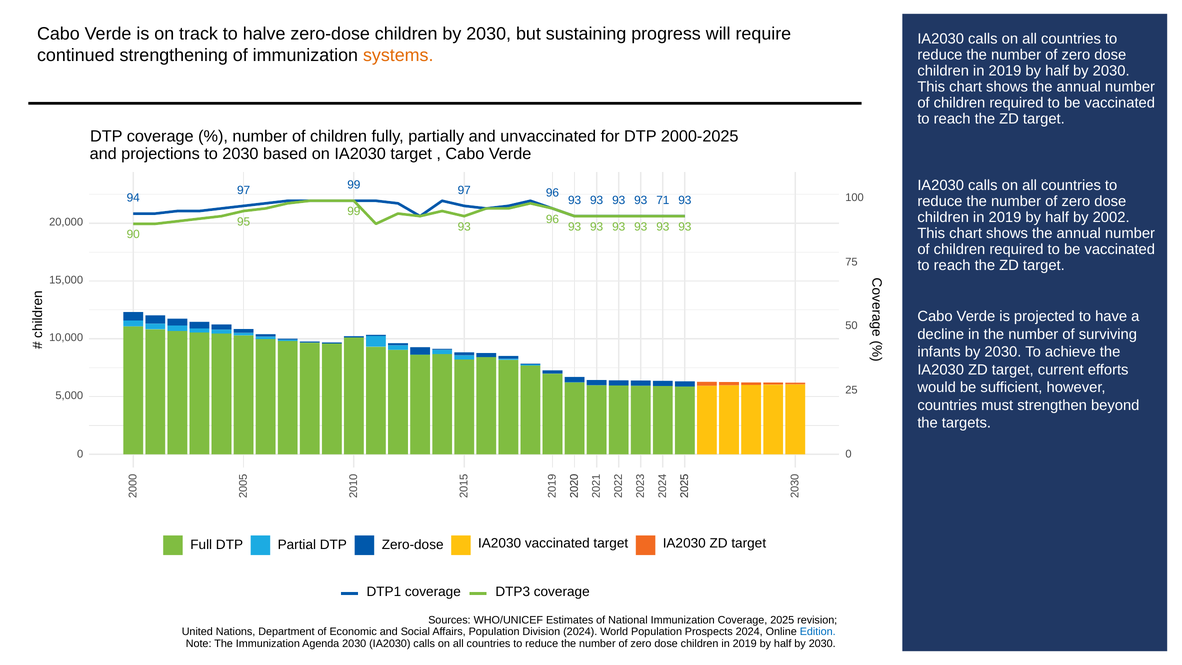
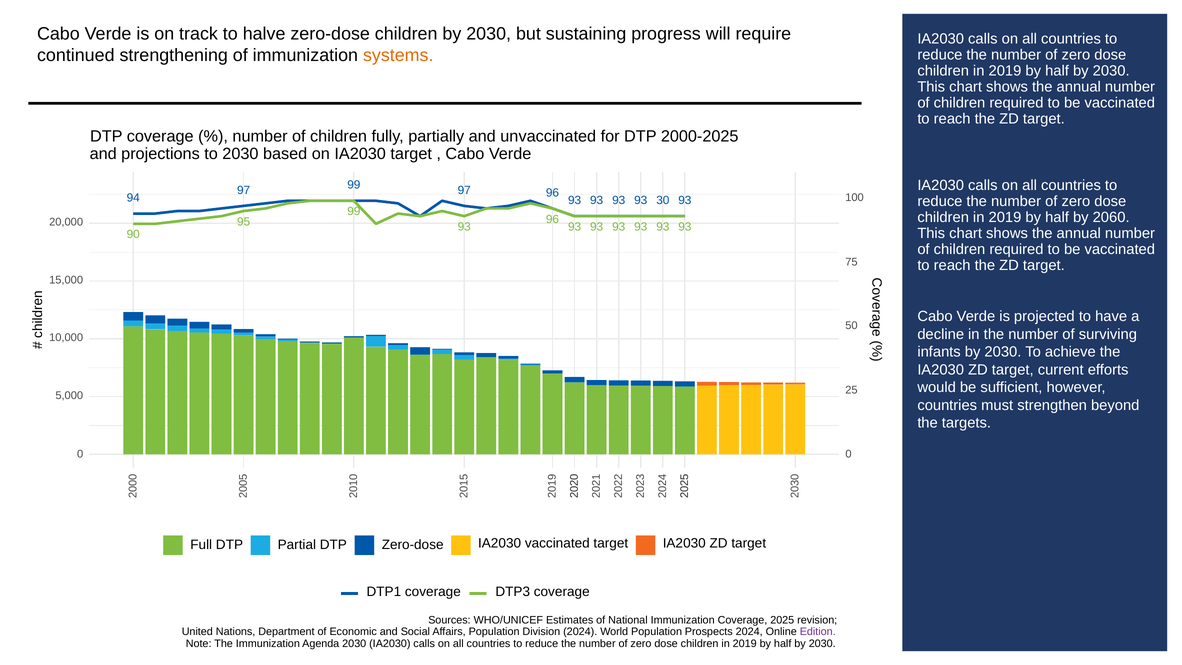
71: 71 -> 30
2002: 2002 -> 2060
Edition colour: blue -> purple
